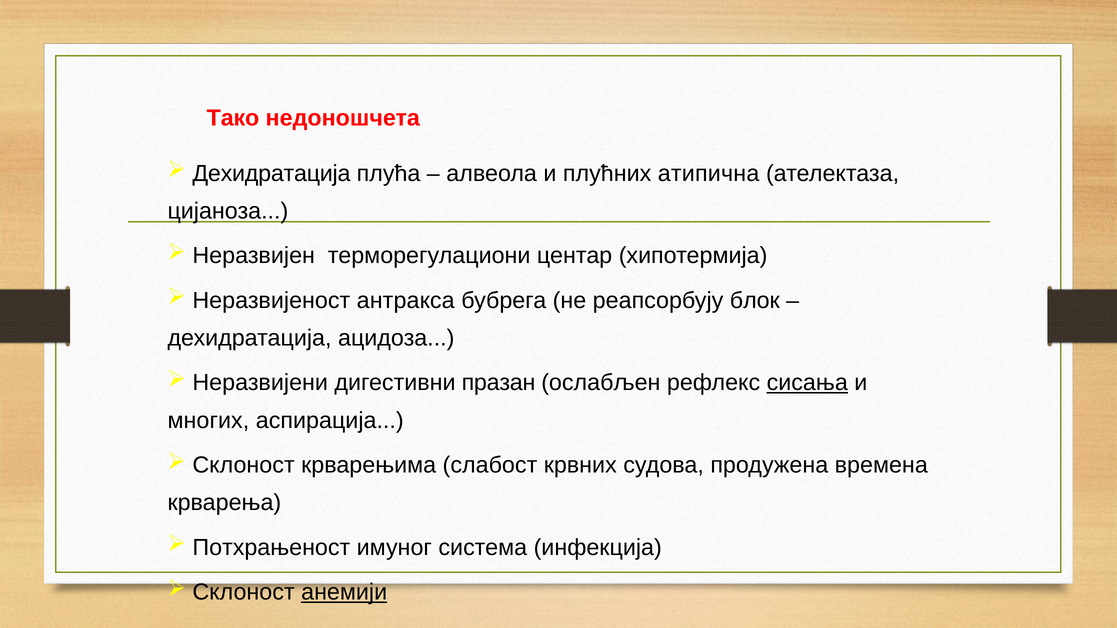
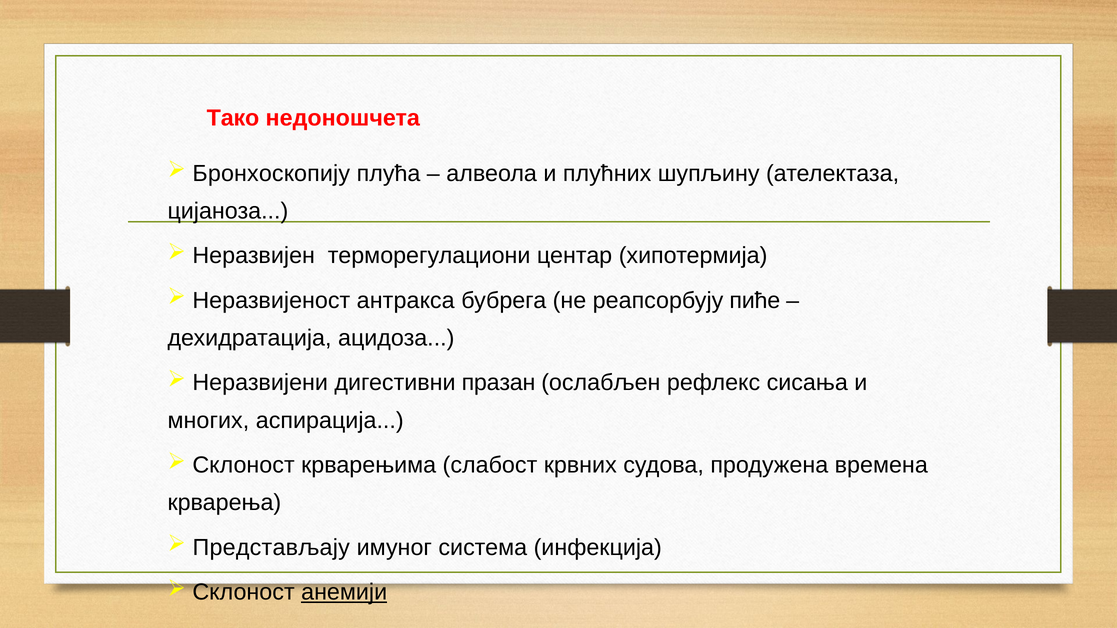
Дехидратација at (271, 173): Дехидратација -> Бронхоскопију
атипична: атипична -> шупљину
блок: блок -> пиће
сисања underline: present -> none
Потхрањеност: Потхрањеност -> Представљају
